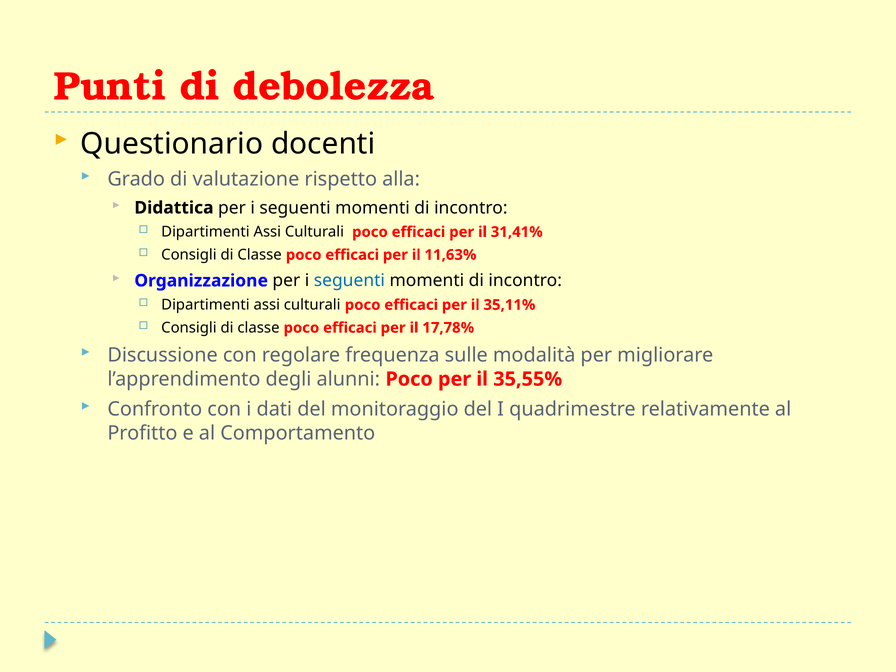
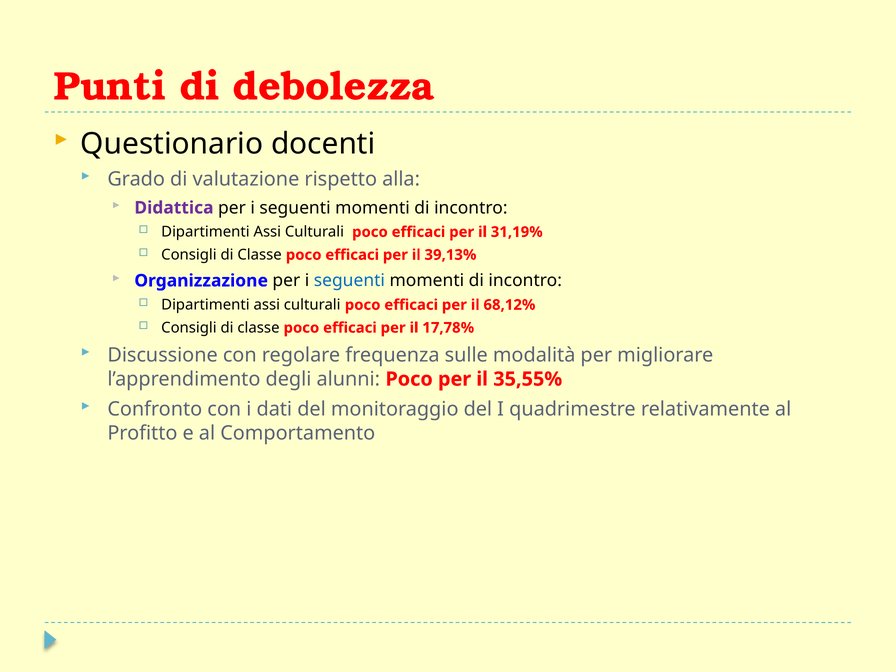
Didattica colour: black -> purple
31,41%: 31,41% -> 31,19%
11,63%: 11,63% -> 39,13%
35,11%: 35,11% -> 68,12%
